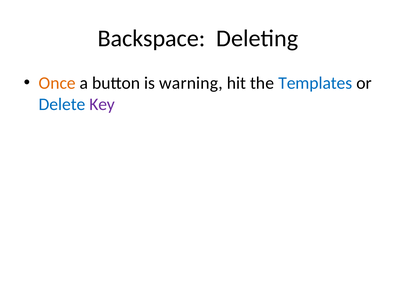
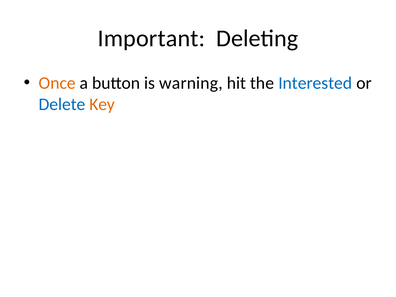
Backspace: Backspace -> Important
Templates: Templates -> Interested
Key colour: purple -> orange
